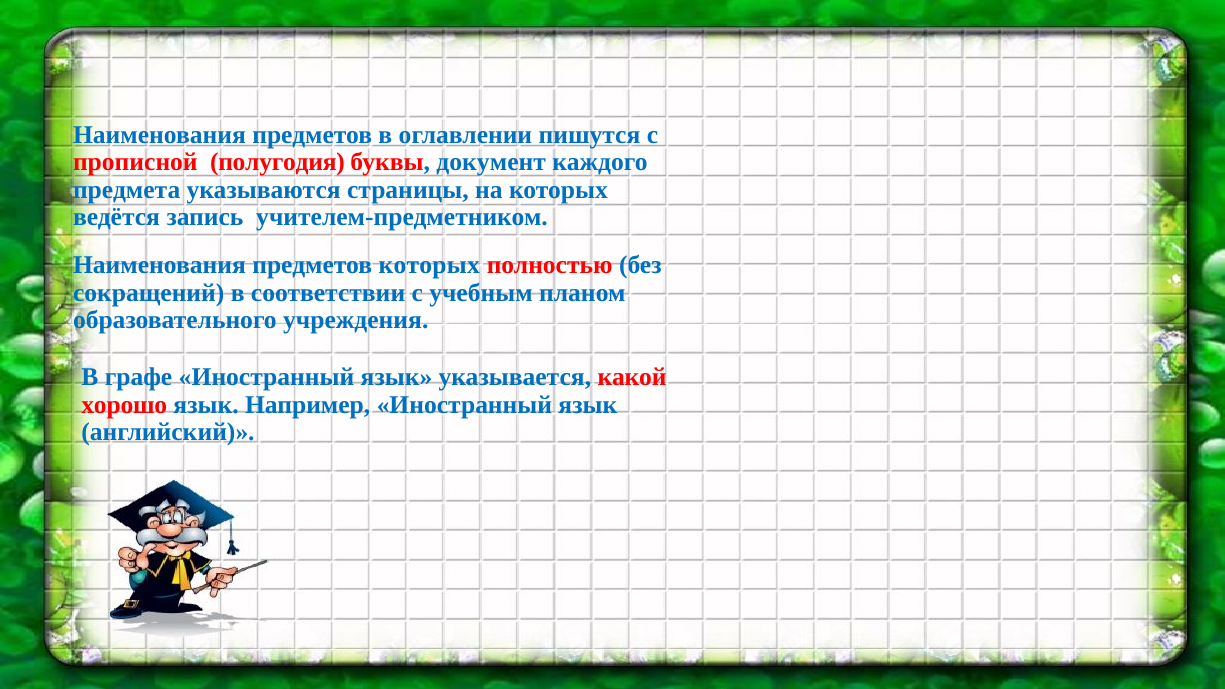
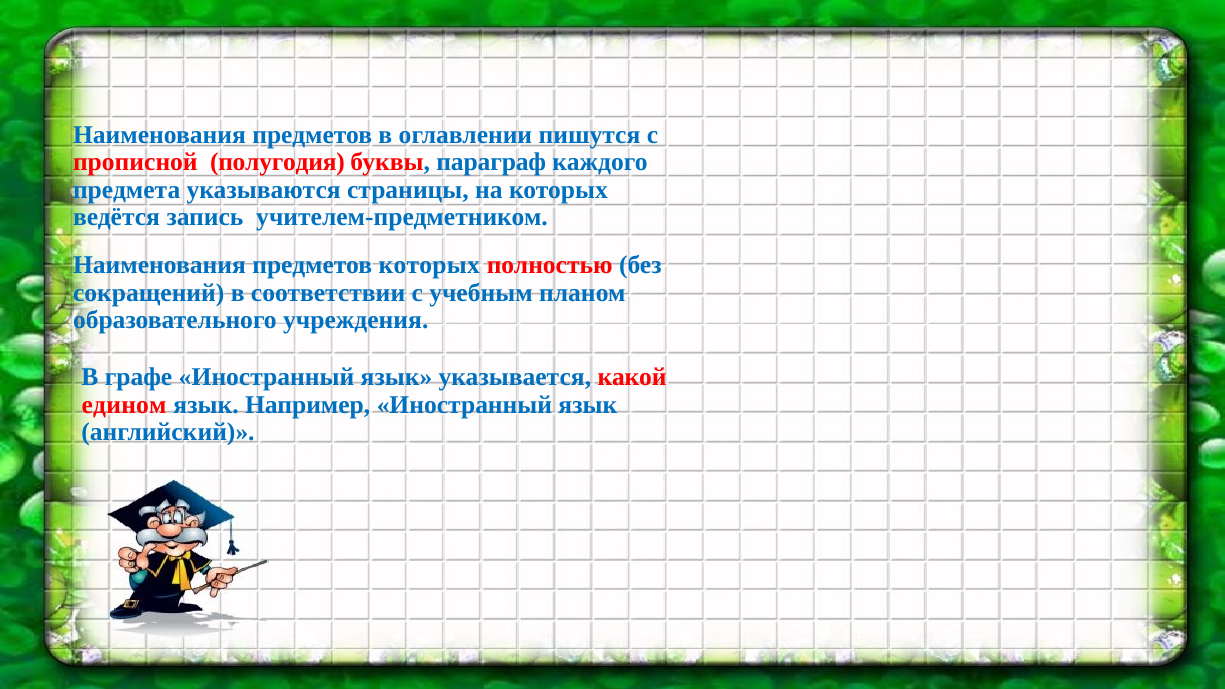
документ: документ -> параграф
хорошо: хорошо -> едином
